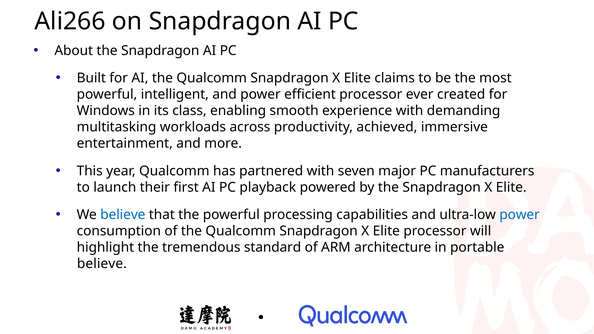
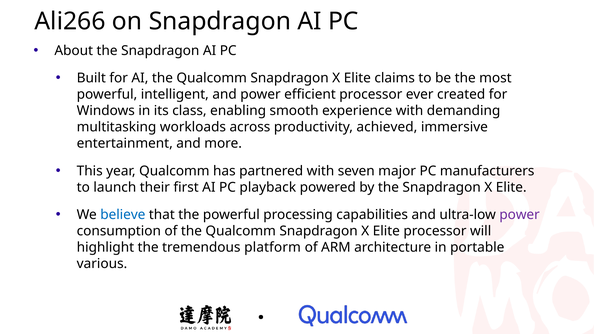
power at (520, 215) colour: blue -> purple
standard: standard -> platform
believe at (102, 264): believe -> various
